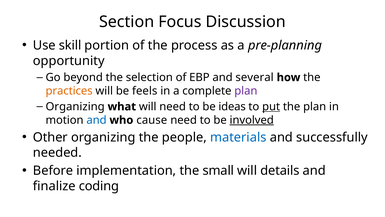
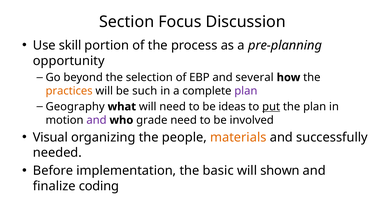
feels: feels -> such
Organizing at (75, 106): Organizing -> Geography
and at (96, 120) colour: blue -> purple
cause: cause -> grade
involved underline: present -> none
Other: Other -> Visual
materials colour: blue -> orange
small: small -> basic
details: details -> shown
